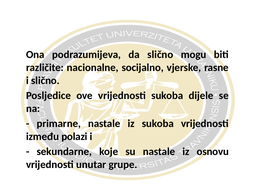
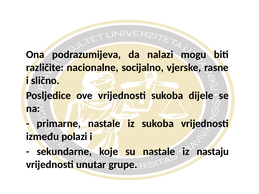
da slično: slično -> nalazi
osnovu: osnovu -> nastaju
